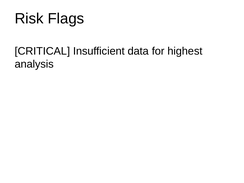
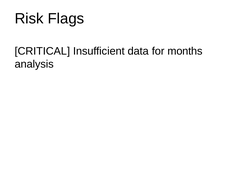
highest: highest -> months
